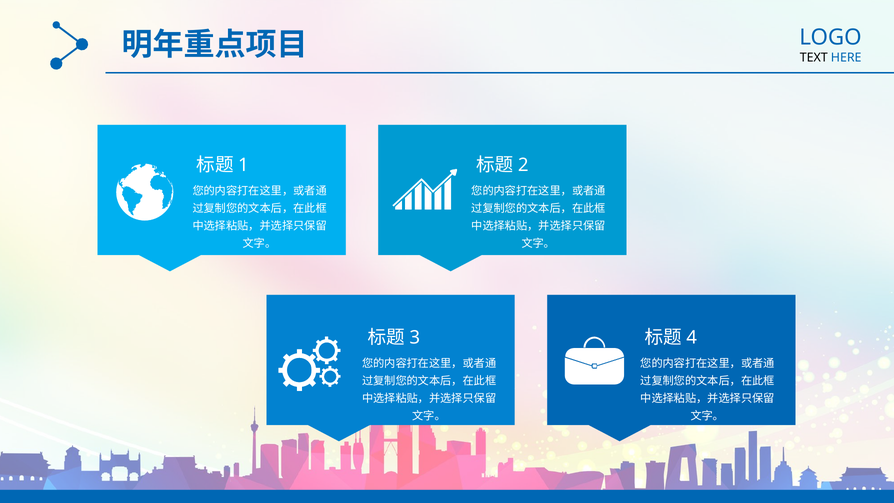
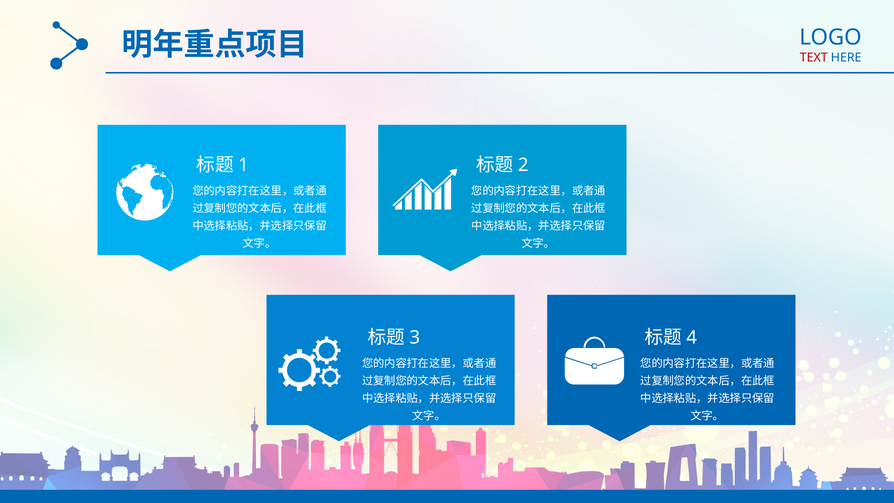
TEXT colour: black -> red
